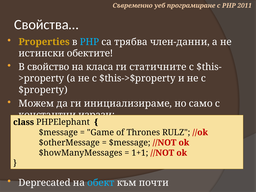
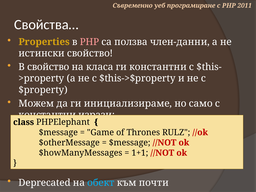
PHP at (90, 42) colour: light blue -> pink
трябва: трябва -> ползва
истински обектите: обектите -> свойство
ги статичните: статичните -> константни
